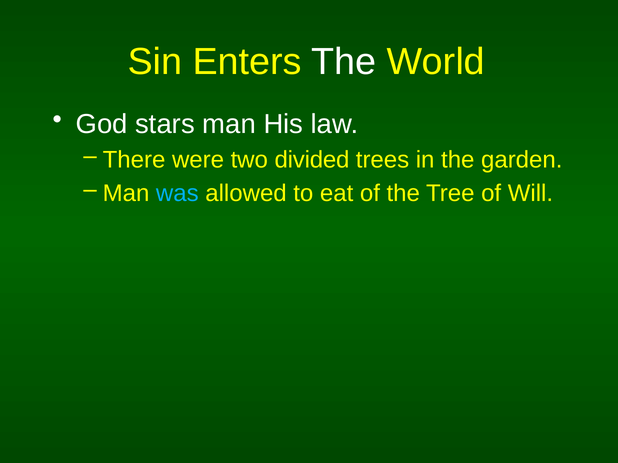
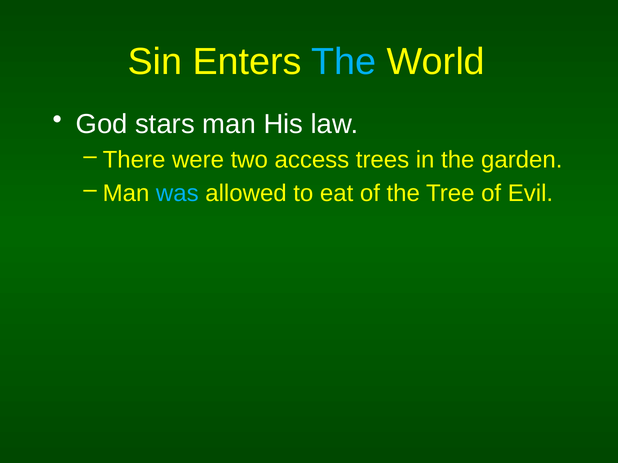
The at (344, 62) colour: white -> light blue
divided: divided -> access
Will: Will -> Evil
